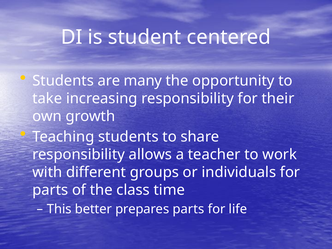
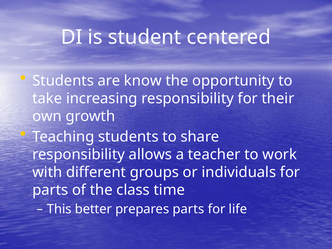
many: many -> know
